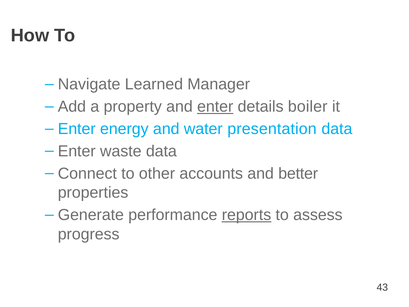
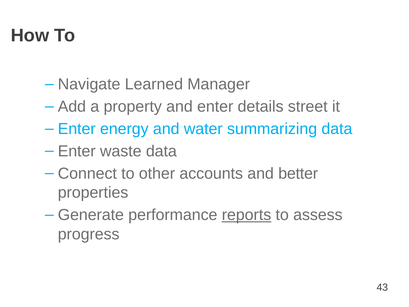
enter at (215, 107) underline: present -> none
boiler: boiler -> street
presentation: presentation -> summarizing
